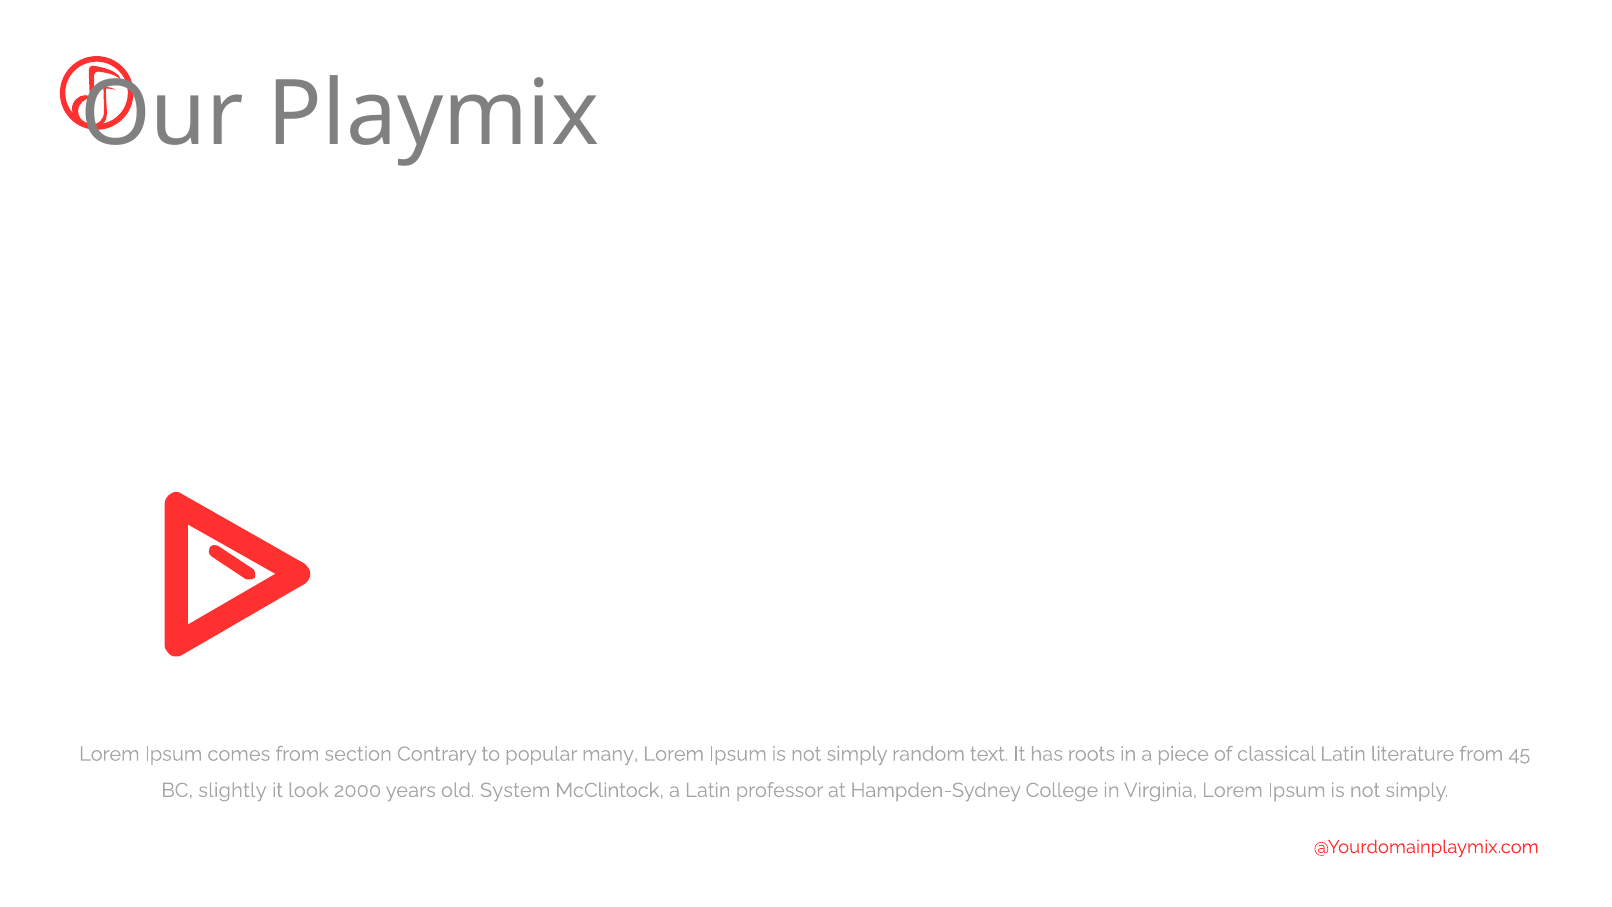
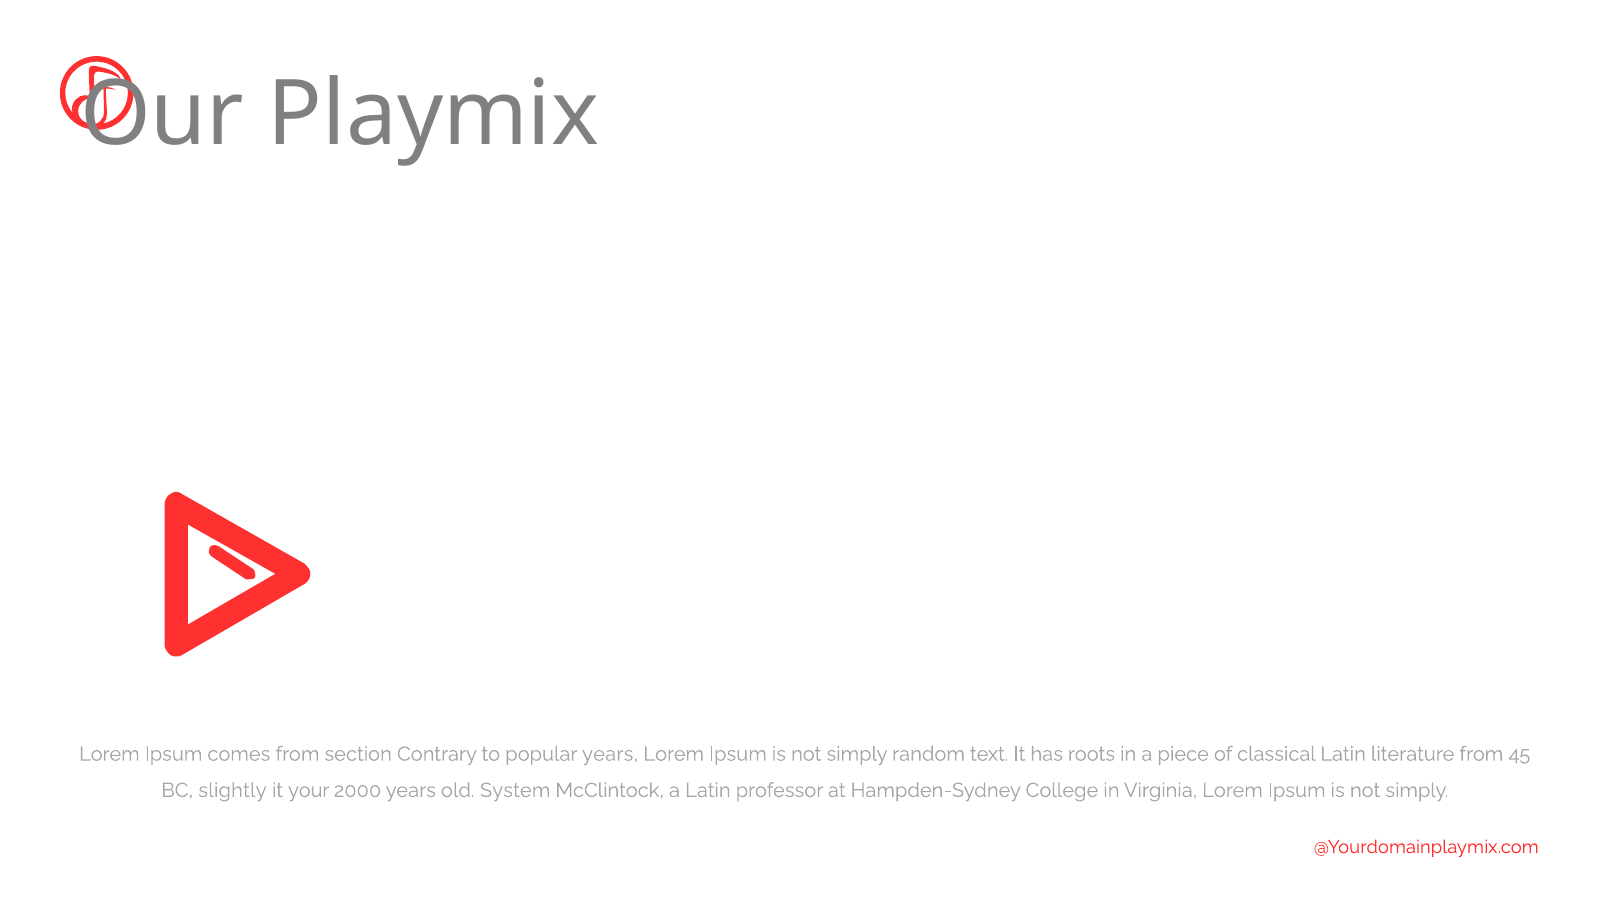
popular many: many -> years
look: look -> your
